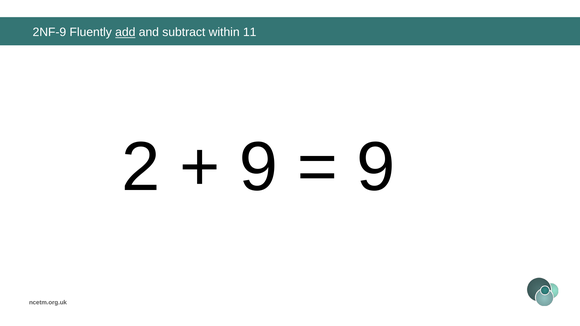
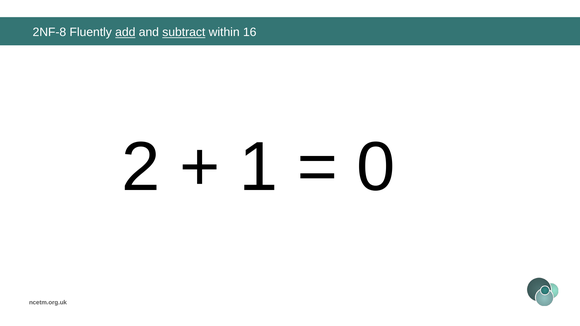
2NF-9: 2NF-9 -> 2NF-8
subtract underline: none -> present
11: 11 -> 16
9 at (258, 167): 9 -> 1
9 at (376, 167): 9 -> 0
